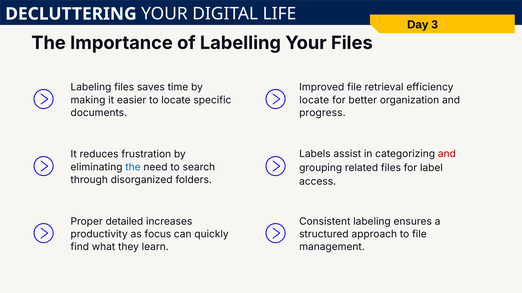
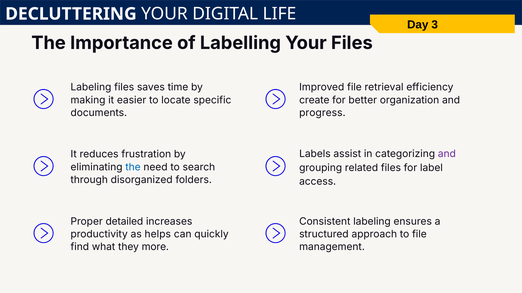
locate at (314, 100): locate -> create
and at (447, 154) colour: red -> purple
focus: focus -> helps
learn: learn -> more
